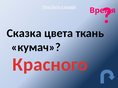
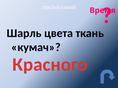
Сказка: Сказка -> Шарль
